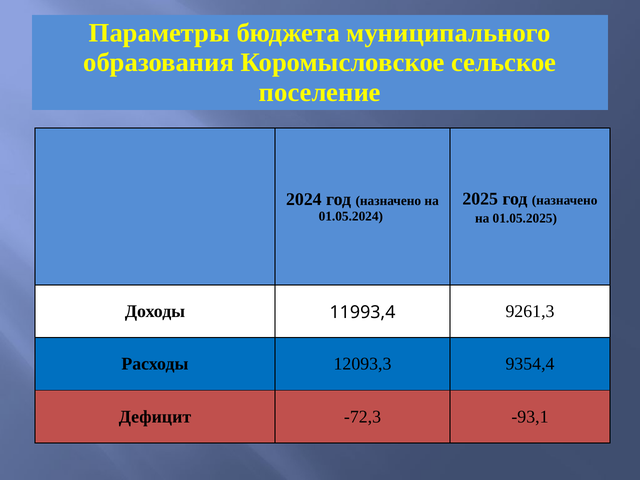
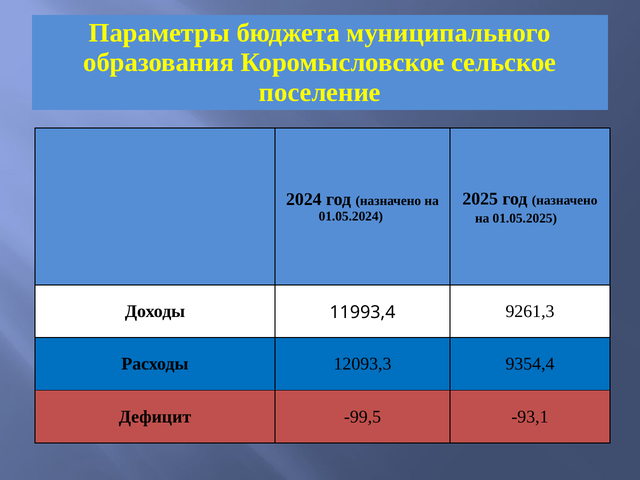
-72,3: -72,3 -> -99,5
